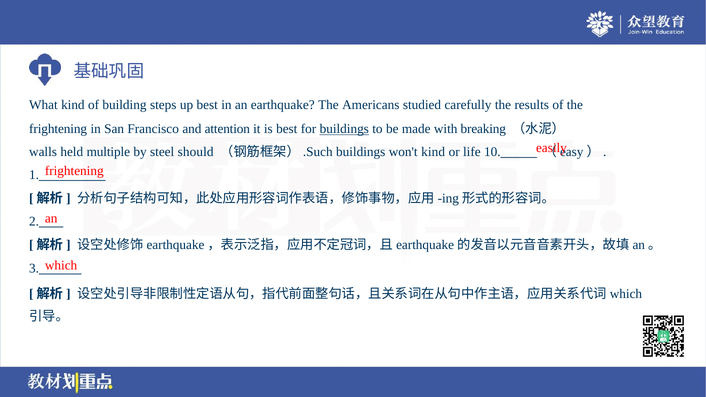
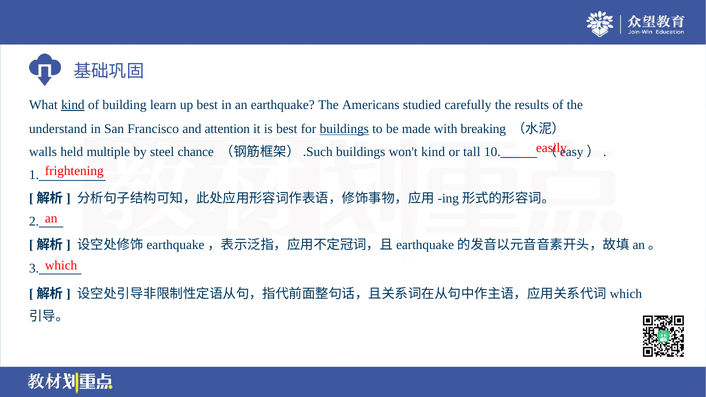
kind at (73, 105) underline: none -> present
steps: steps -> learn
frightening at (58, 129): frightening -> understand
should: should -> chance
life: life -> tall
